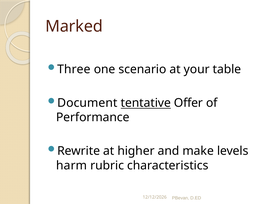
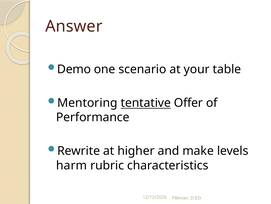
Marked: Marked -> Answer
Three: Three -> Demo
Document: Document -> Mentoring
